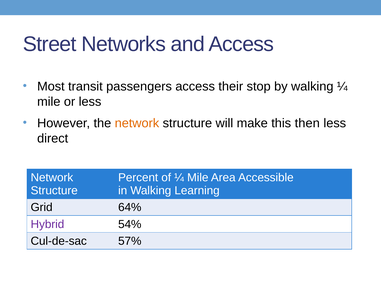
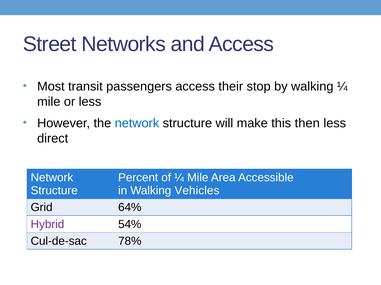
network at (137, 123) colour: orange -> blue
Learning: Learning -> Vehicles
57%: 57% -> 78%
